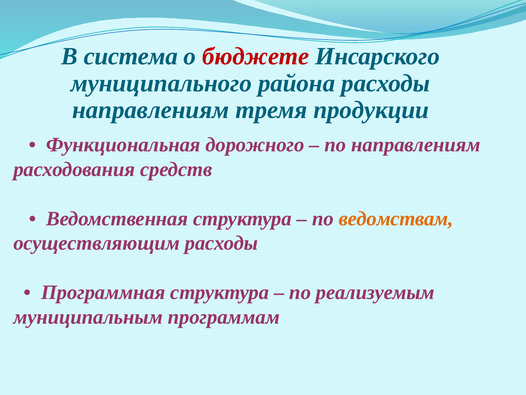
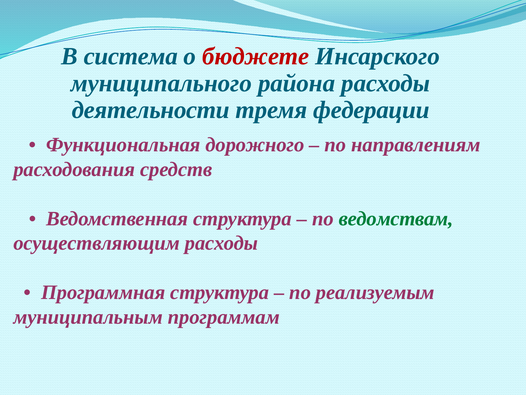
направлениям at (151, 110): направлениям -> деятельности
продукции: продукции -> федерации
ведомствам colour: orange -> green
